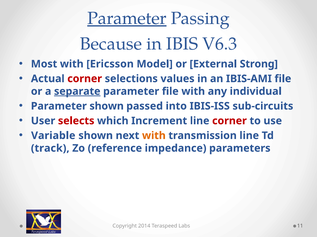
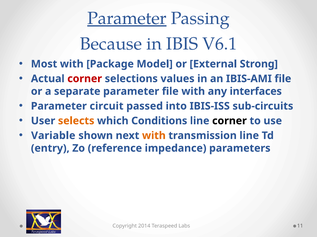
V6.3: V6.3 -> V6.1
Ericsson: Ericsson -> Package
separate underline: present -> none
individual: individual -> interfaces
Parameter shown: shown -> circuit
selects colour: red -> orange
Increment: Increment -> Conditions
corner at (229, 121) colour: red -> black
track: track -> entry
